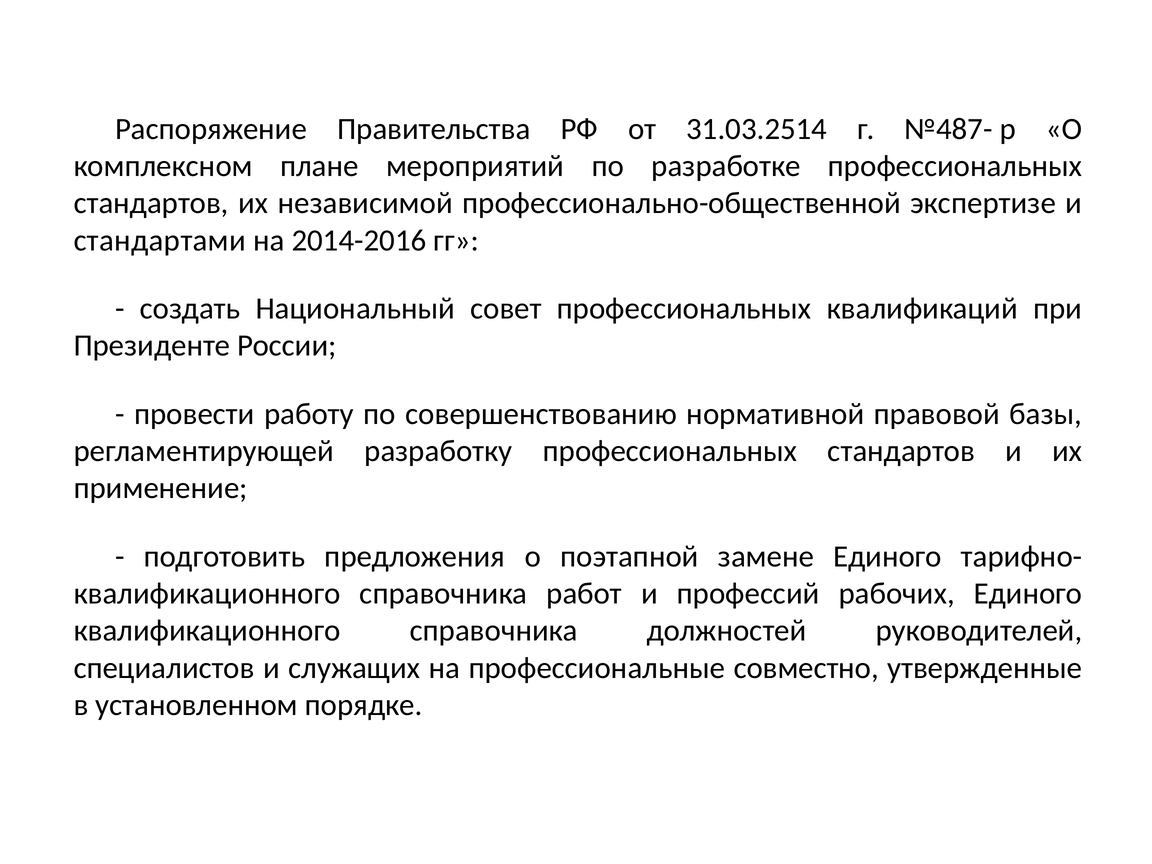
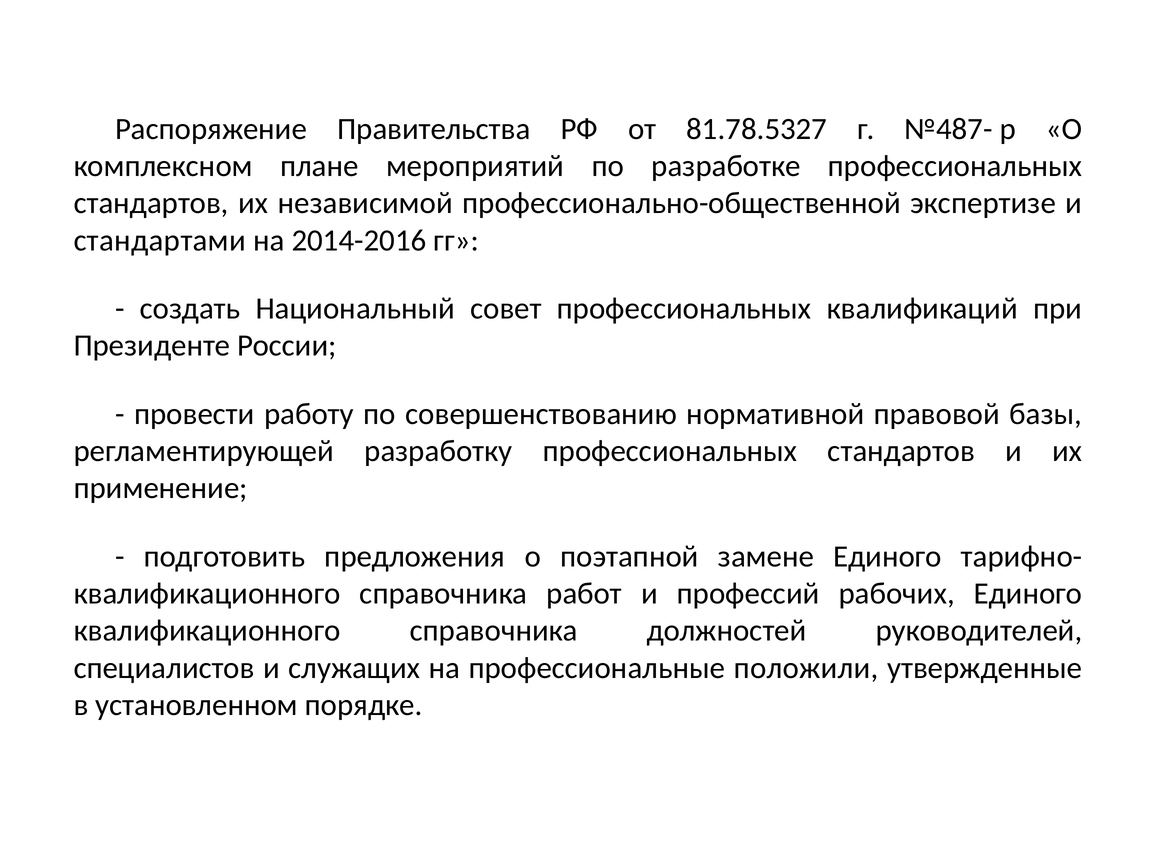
31.03.2514: 31.03.2514 -> 81.78.5327
совместно: совместно -> положили
